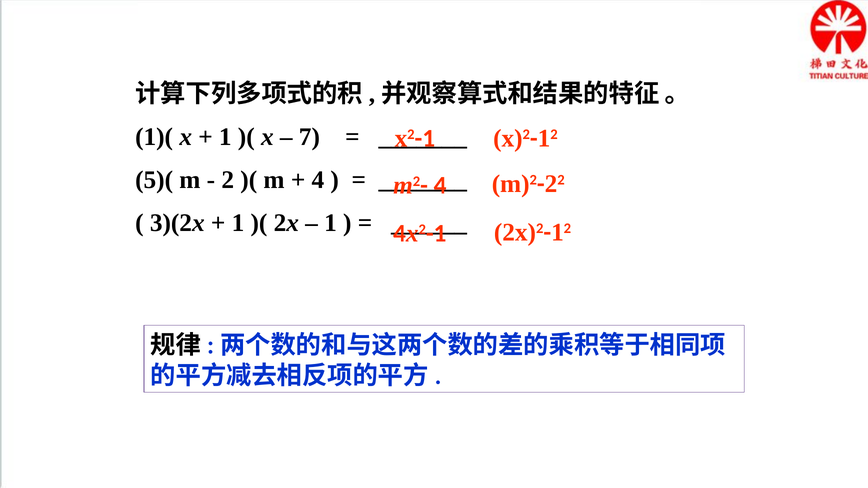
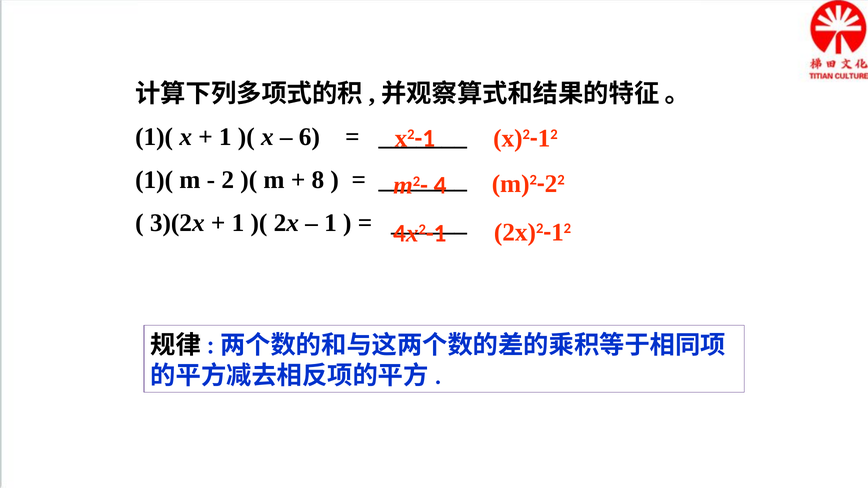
7: 7 -> 6
5)( at (154, 180): 5)( -> 1)(
4 at (318, 180): 4 -> 8
